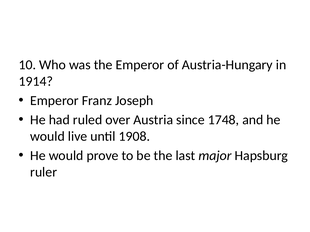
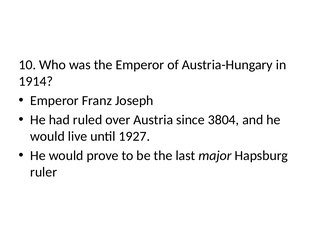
1748: 1748 -> 3804
1908: 1908 -> 1927
